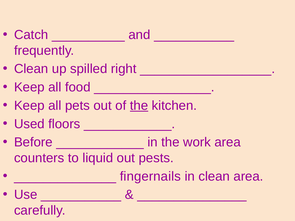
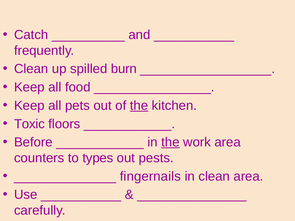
right: right -> burn
Used: Used -> Toxic
the at (170, 142) underline: none -> present
liquid: liquid -> types
